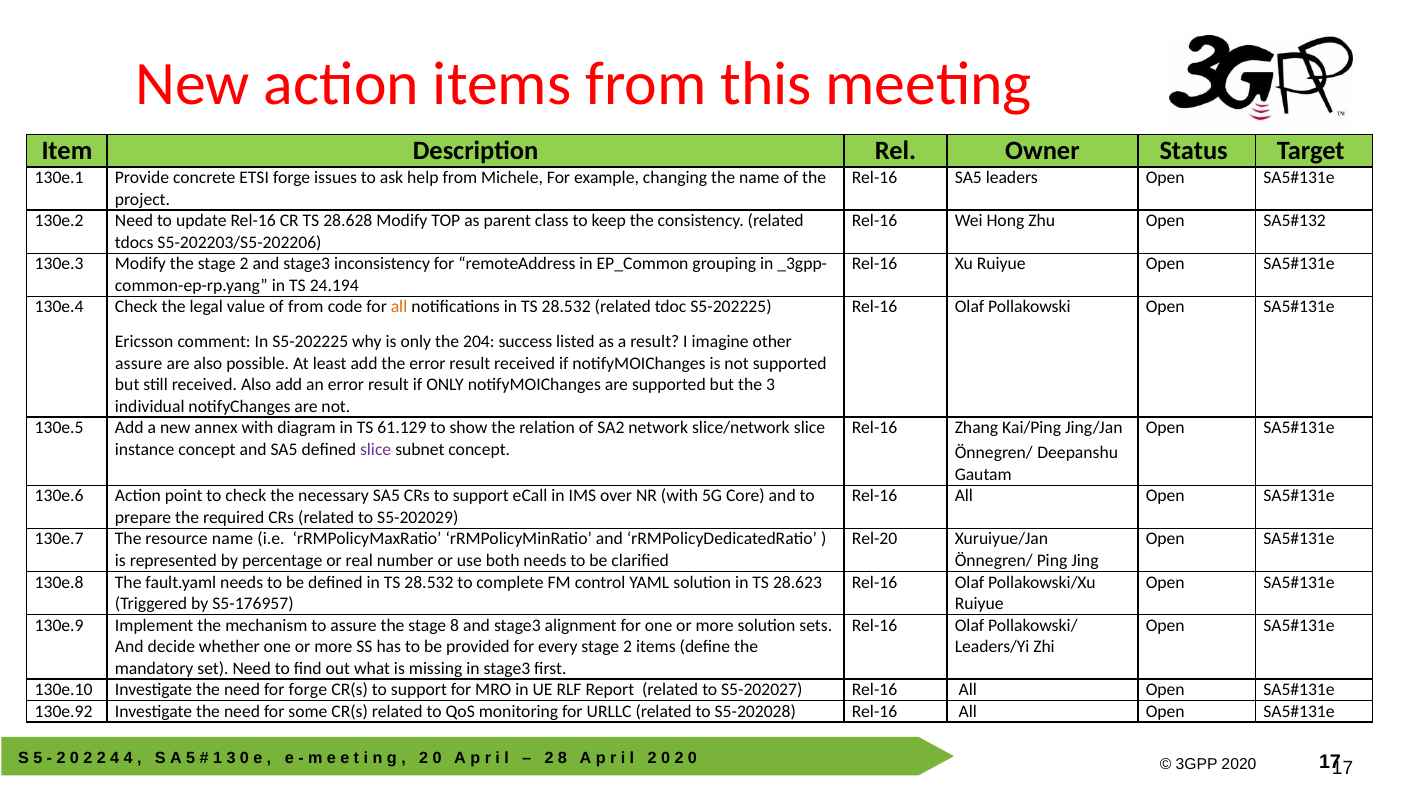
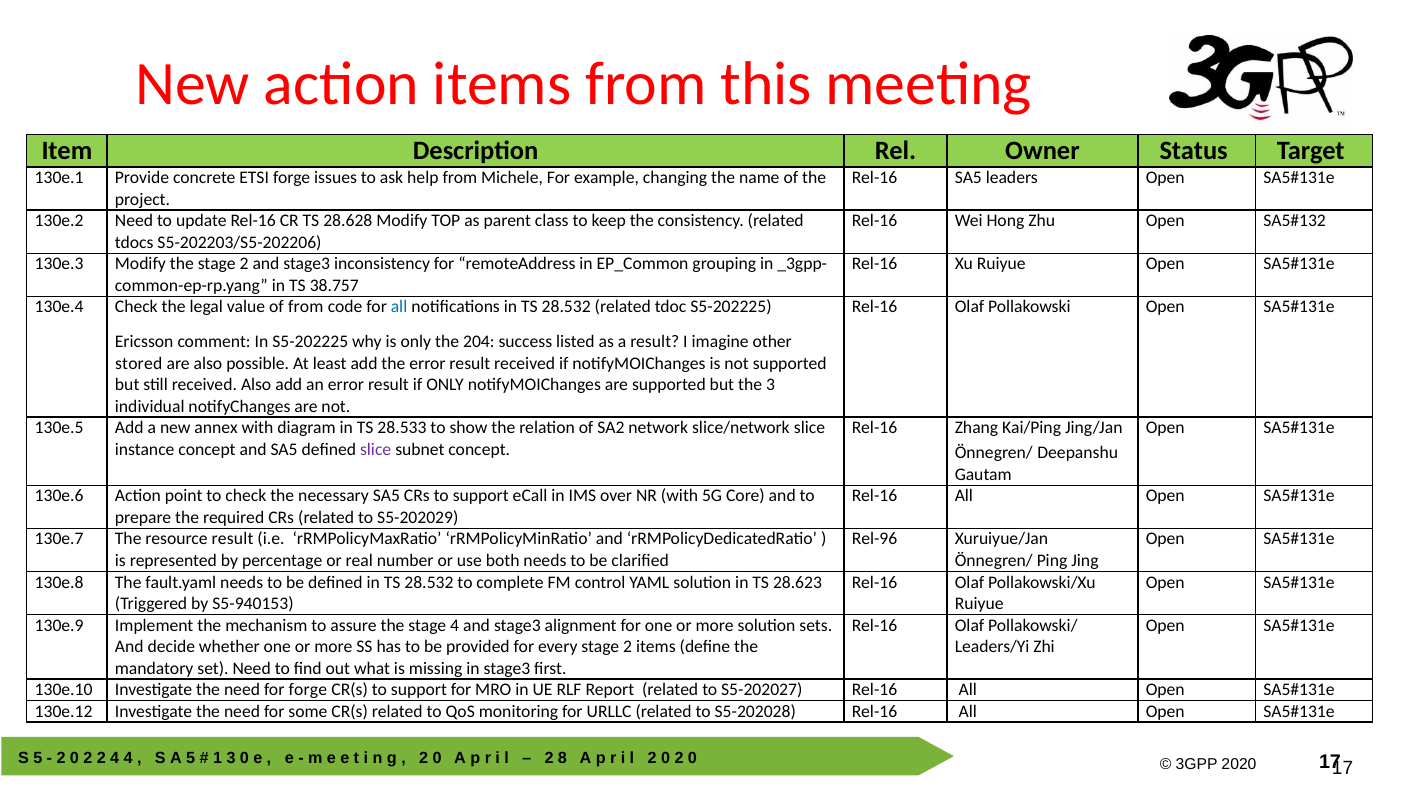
24.194: 24.194 -> 38.757
all at (399, 307) colour: orange -> blue
assure at (139, 364): assure -> stored
61.129: 61.129 -> 28.533
resource name: name -> result
Rel-20: Rel-20 -> Rel-96
S5-176957: S5-176957 -> S5-940153
stage 8: 8 -> 4
130e.92: 130e.92 -> 130e.12
